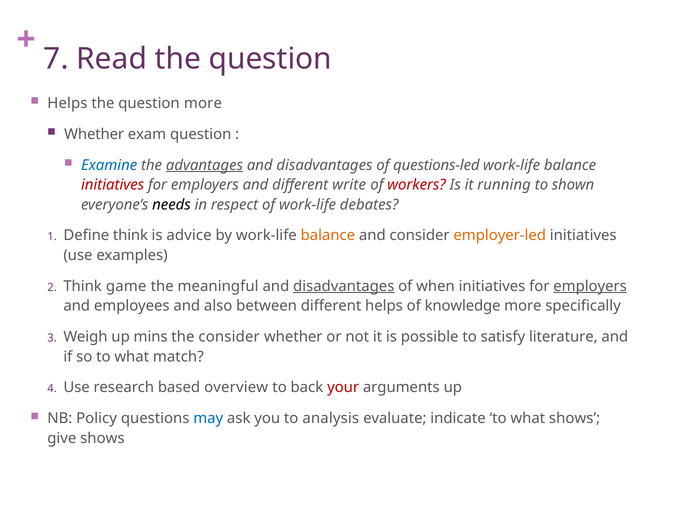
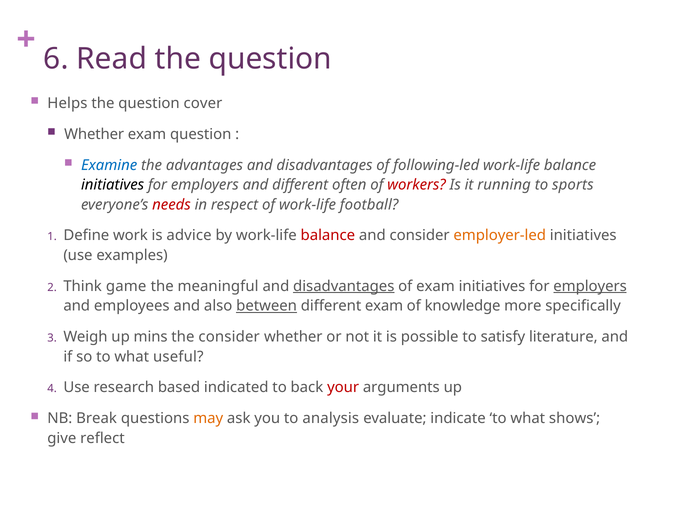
7: 7 -> 6
question more: more -> cover
advantages underline: present -> none
questions-led: questions-led -> following-led
initiatives at (113, 185) colour: red -> black
write: write -> often
shown: shown -> sports
needs colour: black -> red
debates: debates -> football
Define think: think -> work
balance at (328, 235) colour: orange -> red
of when: when -> exam
between underline: none -> present
different helps: helps -> exam
match: match -> useful
overview: overview -> indicated
Policy: Policy -> Break
may colour: blue -> orange
give shows: shows -> reflect
